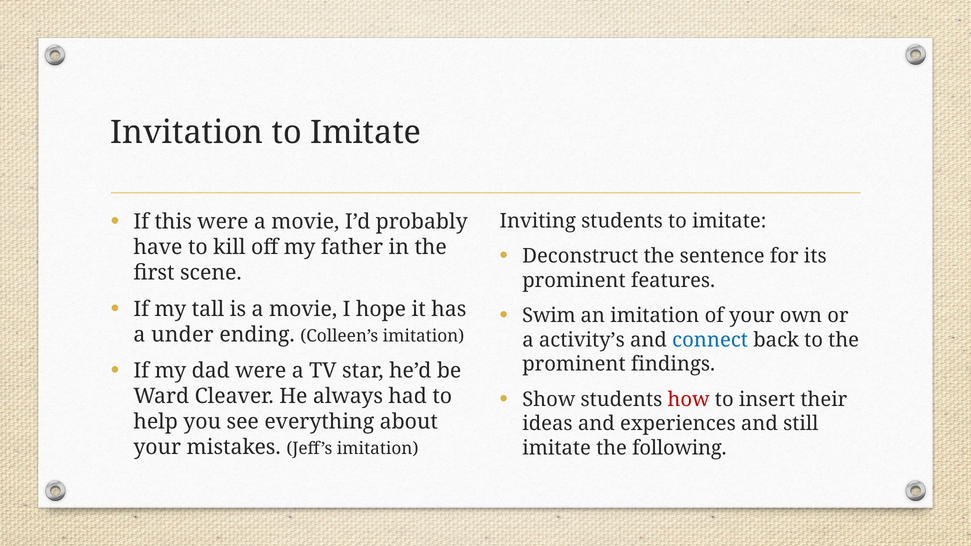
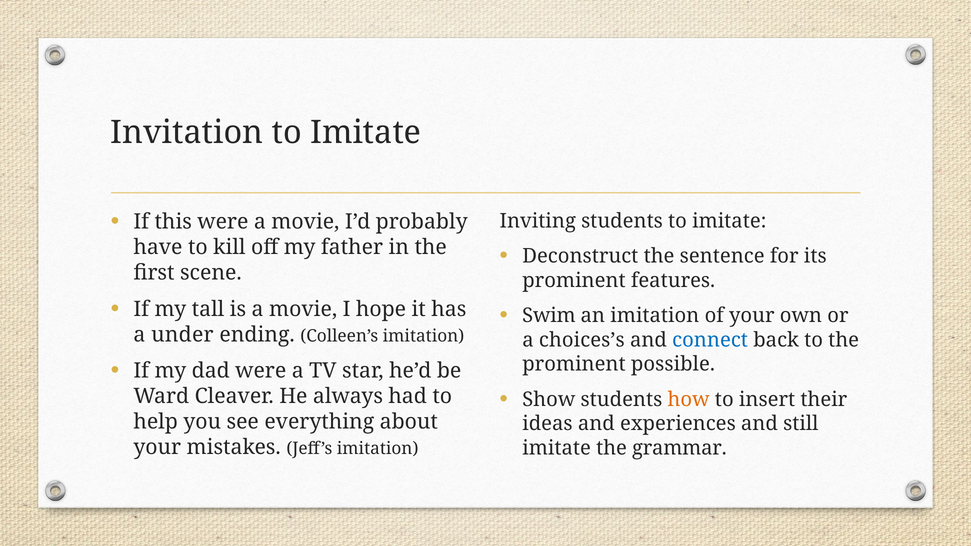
activity’s: activity’s -> choices’s
findings: findings -> possible
how colour: red -> orange
following: following -> grammar
